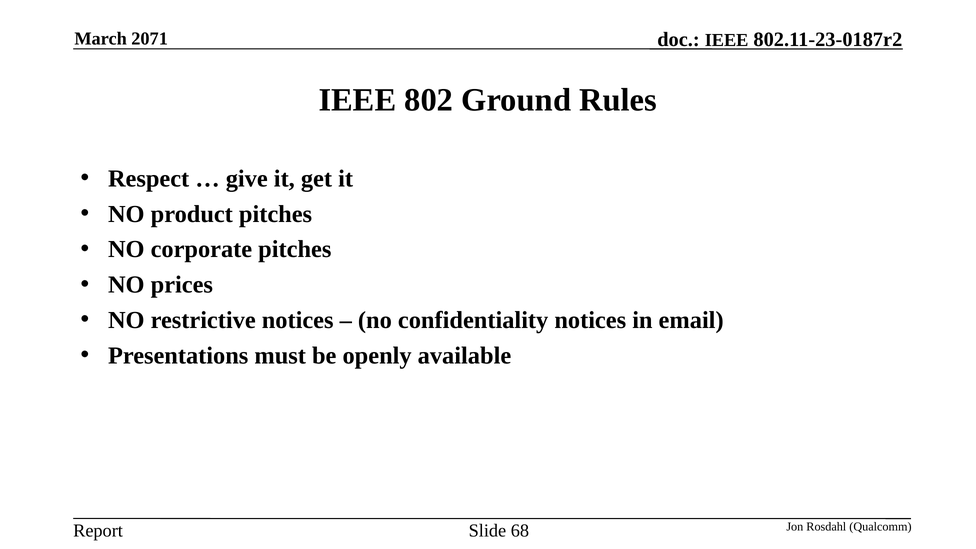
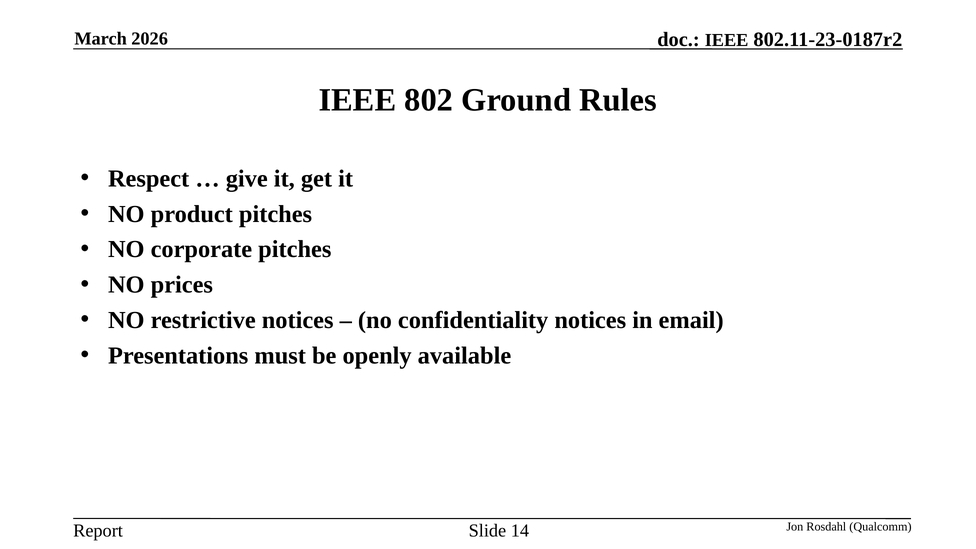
2071: 2071 -> 2026
68: 68 -> 14
